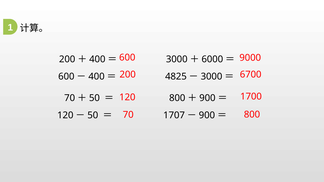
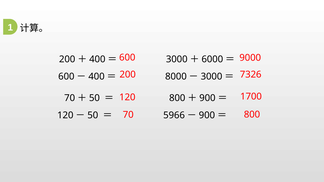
6700: 6700 -> 7326
4825: 4825 -> 8000
1707: 1707 -> 5966
